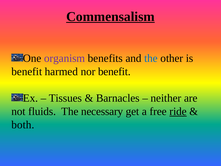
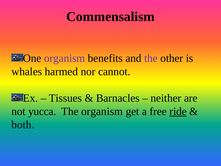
Commensalism underline: present -> none
the at (151, 58) colour: blue -> purple
benefit at (27, 71): benefit -> whales
nor benefit: benefit -> cannot
fluids: fluids -> yucca
The necessary: necessary -> organism
